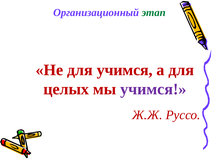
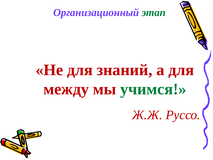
для учимся: учимся -> знаний
целых: целых -> между
учимся at (153, 89) colour: purple -> green
